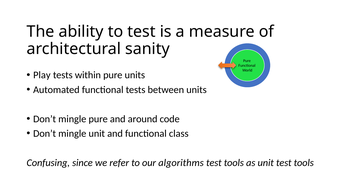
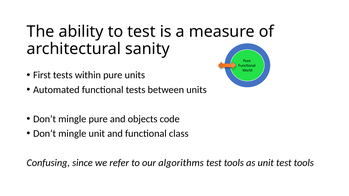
Play: Play -> First
around: around -> objects
